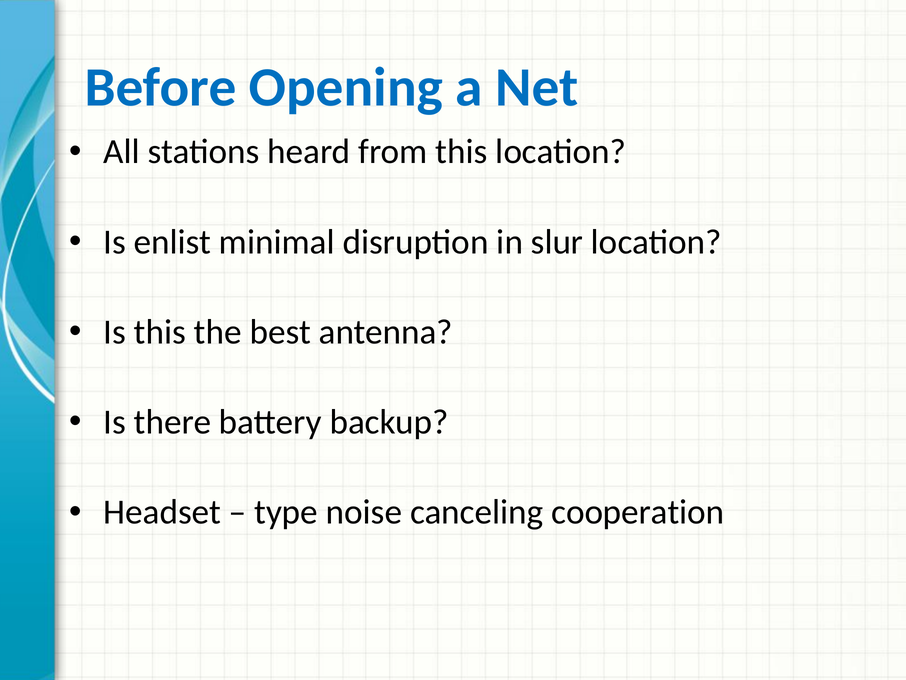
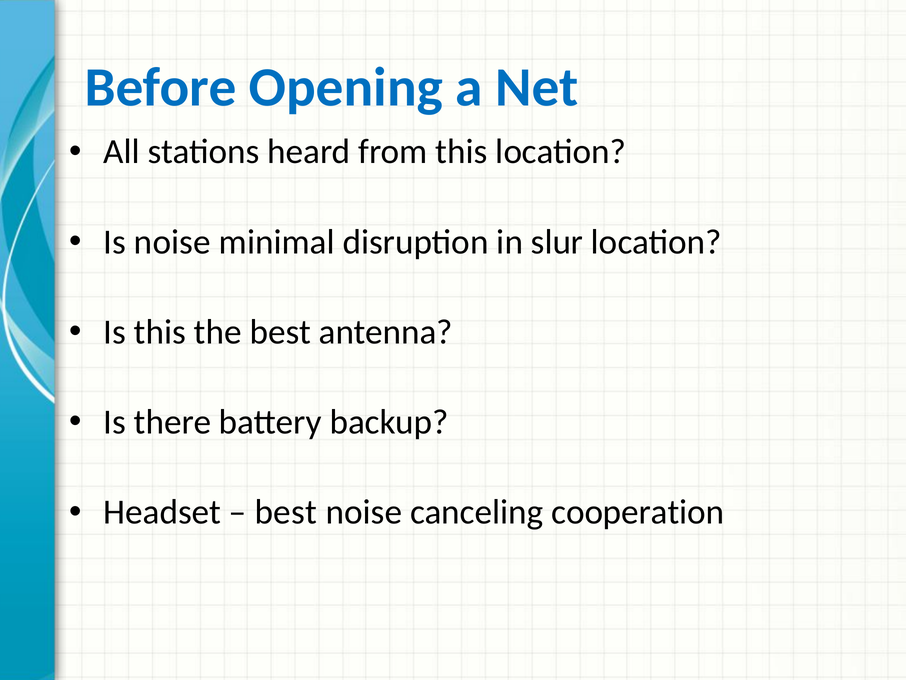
Is enlist: enlist -> noise
type at (286, 512): type -> best
